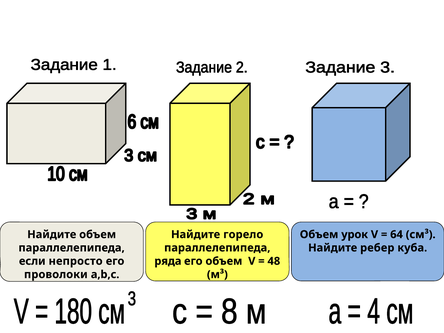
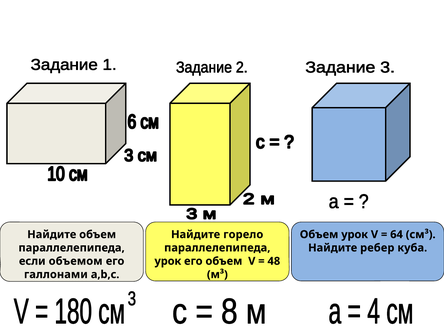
непросто: непросто -> объемом
ряда at (168, 261): ряда -> урок
проволоки: проволоки -> галлонами
